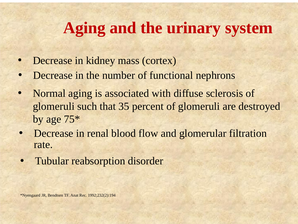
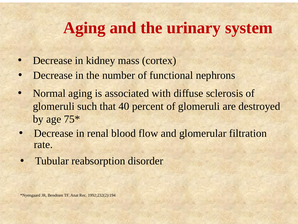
35: 35 -> 40
